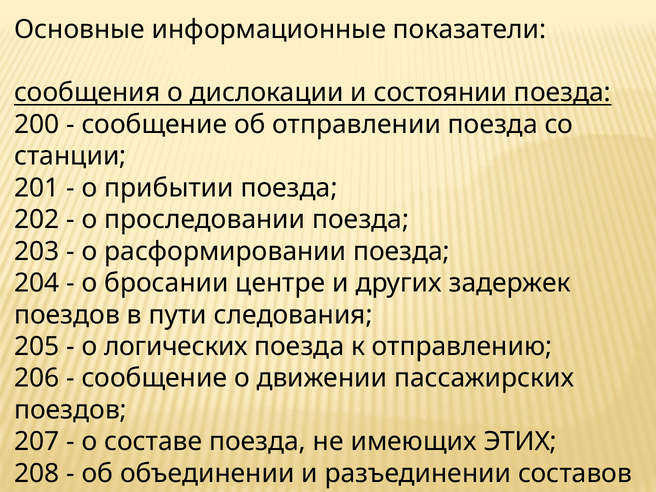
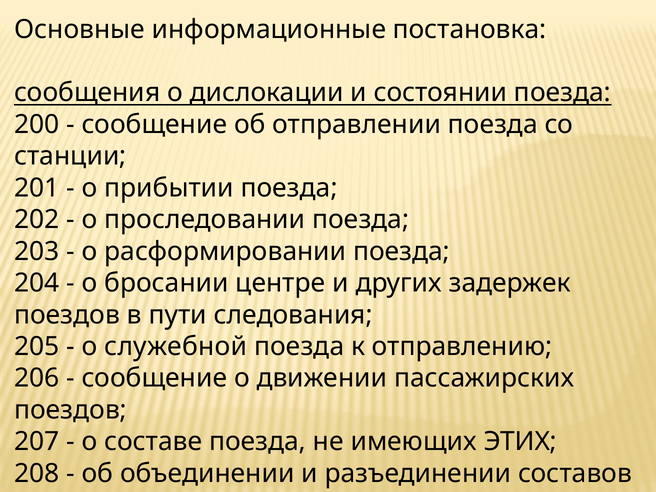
показатели: показатели -> постановка
логических: логических -> служебной
